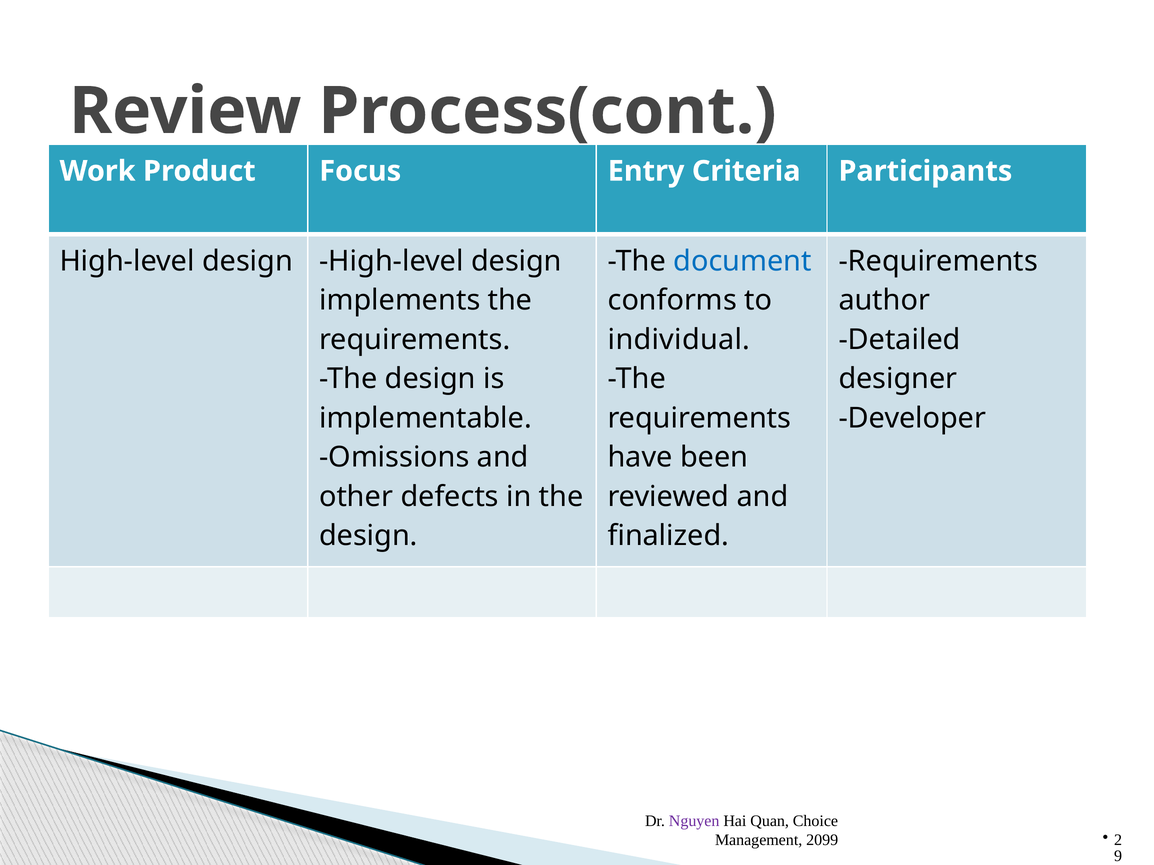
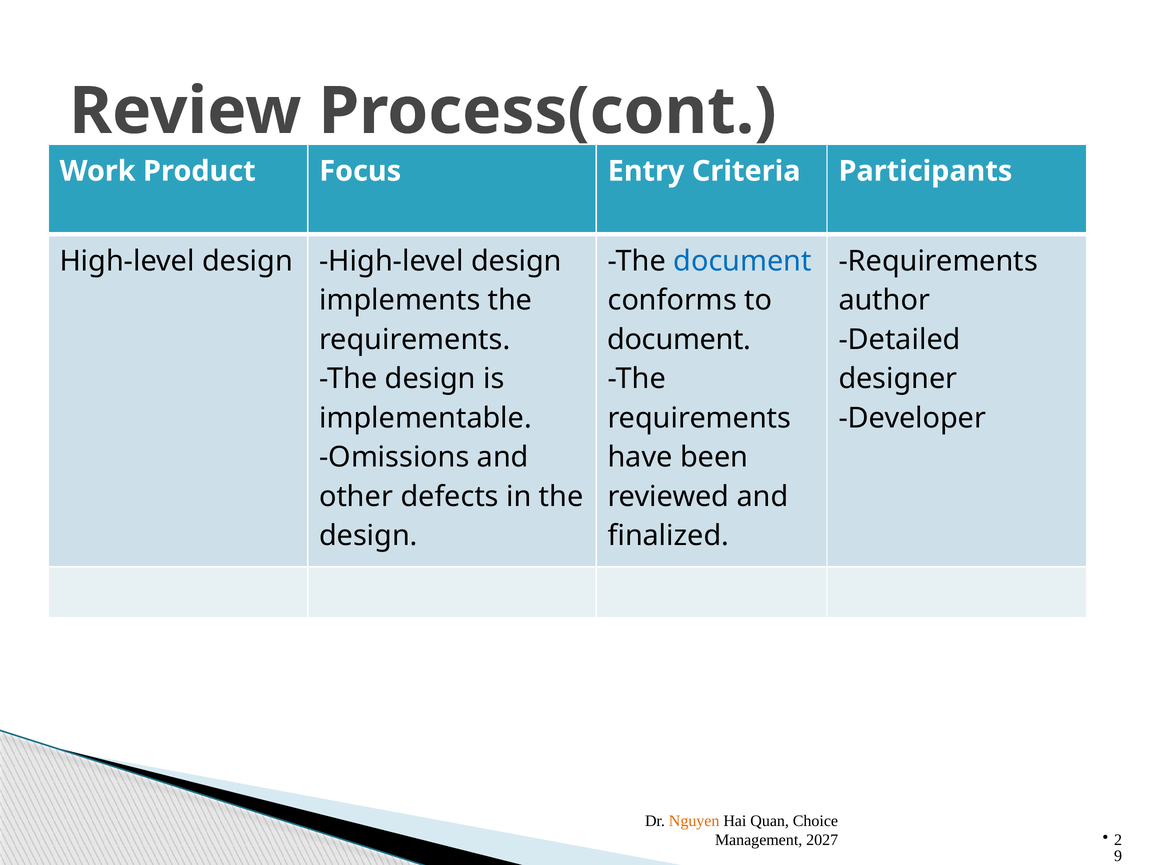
individual at (679, 340): individual -> document
Nguyen colour: purple -> orange
2099: 2099 -> 2027
